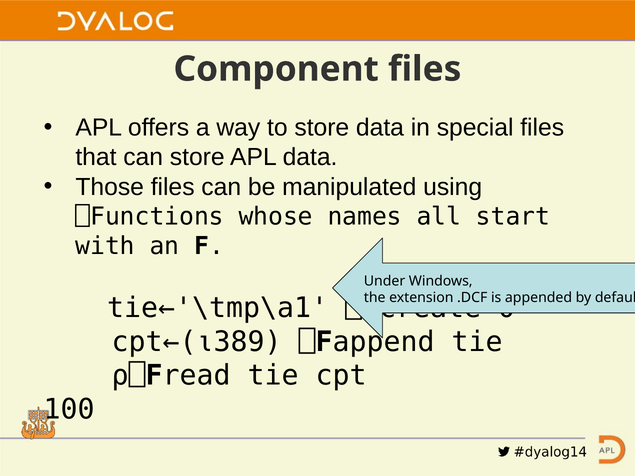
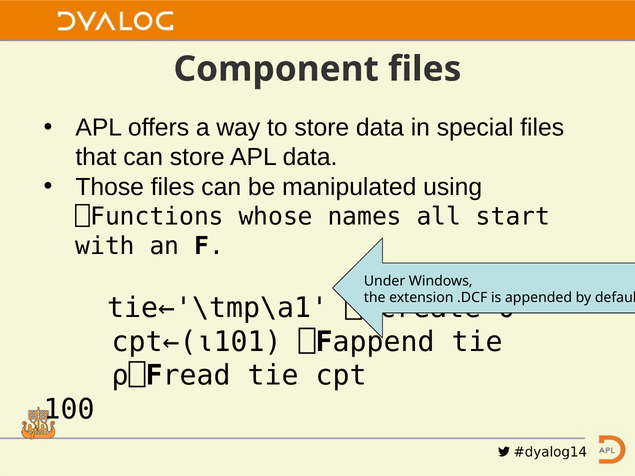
cpt←(⍳389: cpt←(⍳389 -> cpt←(⍳101
